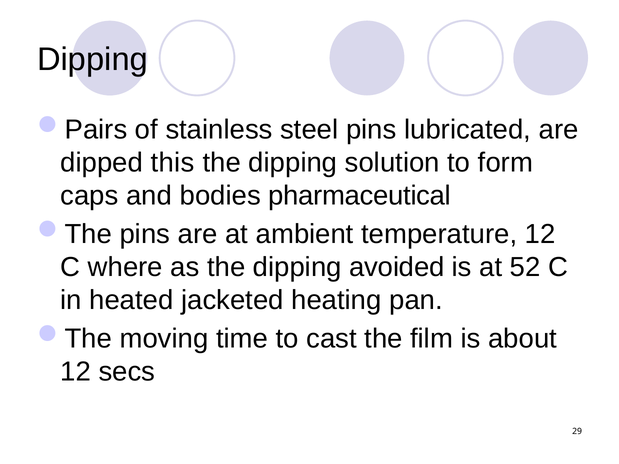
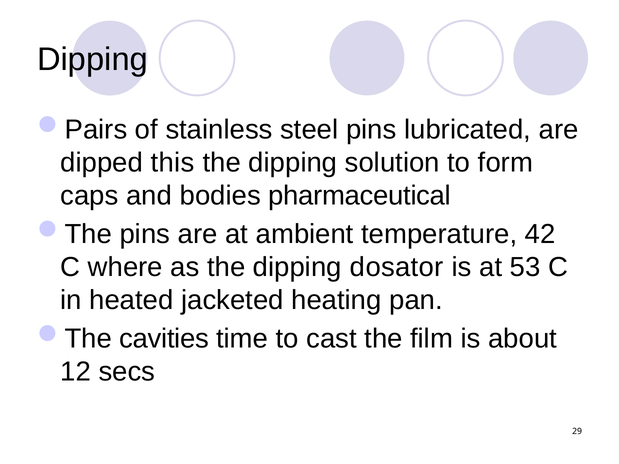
temperature 12: 12 -> 42
avoided: avoided -> dosator
52: 52 -> 53
moving: moving -> cavities
